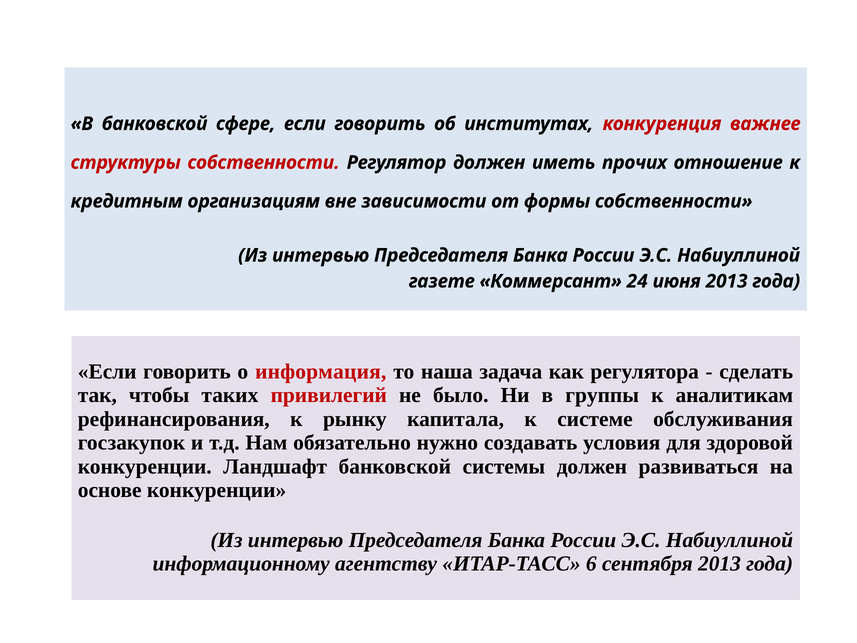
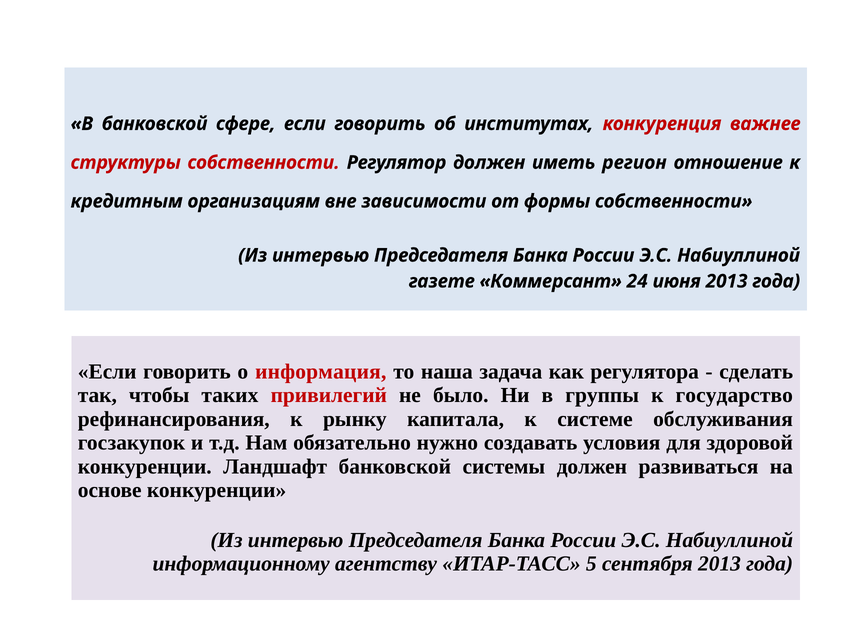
прочих: прочих -> регион
аналитикам: аналитикам -> государство
6: 6 -> 5
